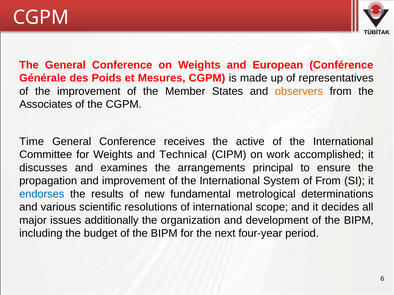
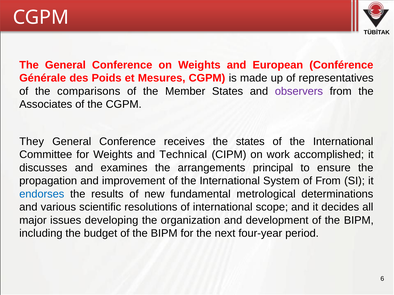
the improvement: improvement -> comparisons
observers colour: orange -> purple
Time: Time -> They
the active: active -> states
additionally: additionally -> developing
